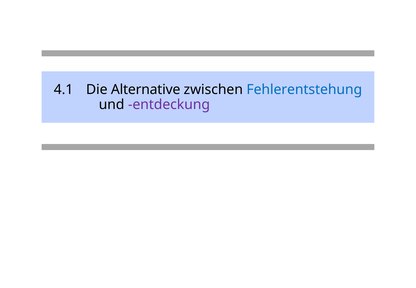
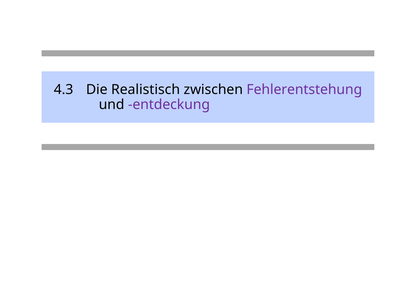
4.1: 4.1 -> 4.3
Alternative: Alternative -> Realistisch
Fehlerentstehung colour: blue -> purple
